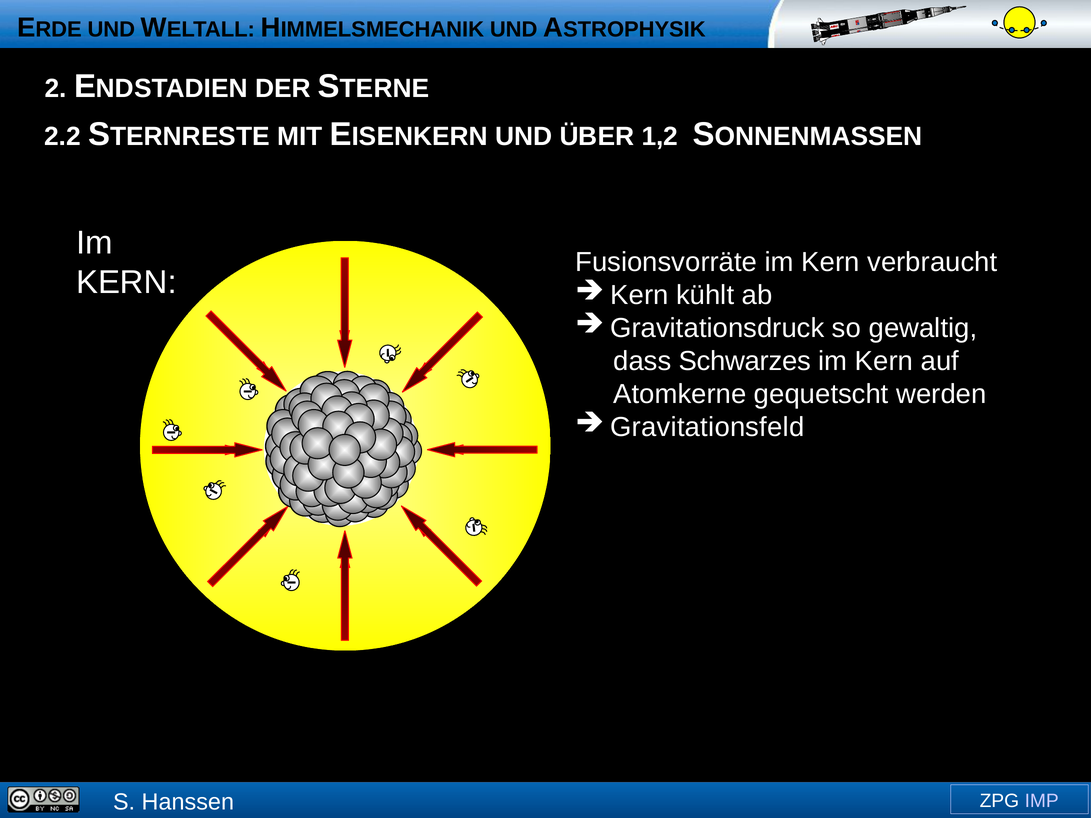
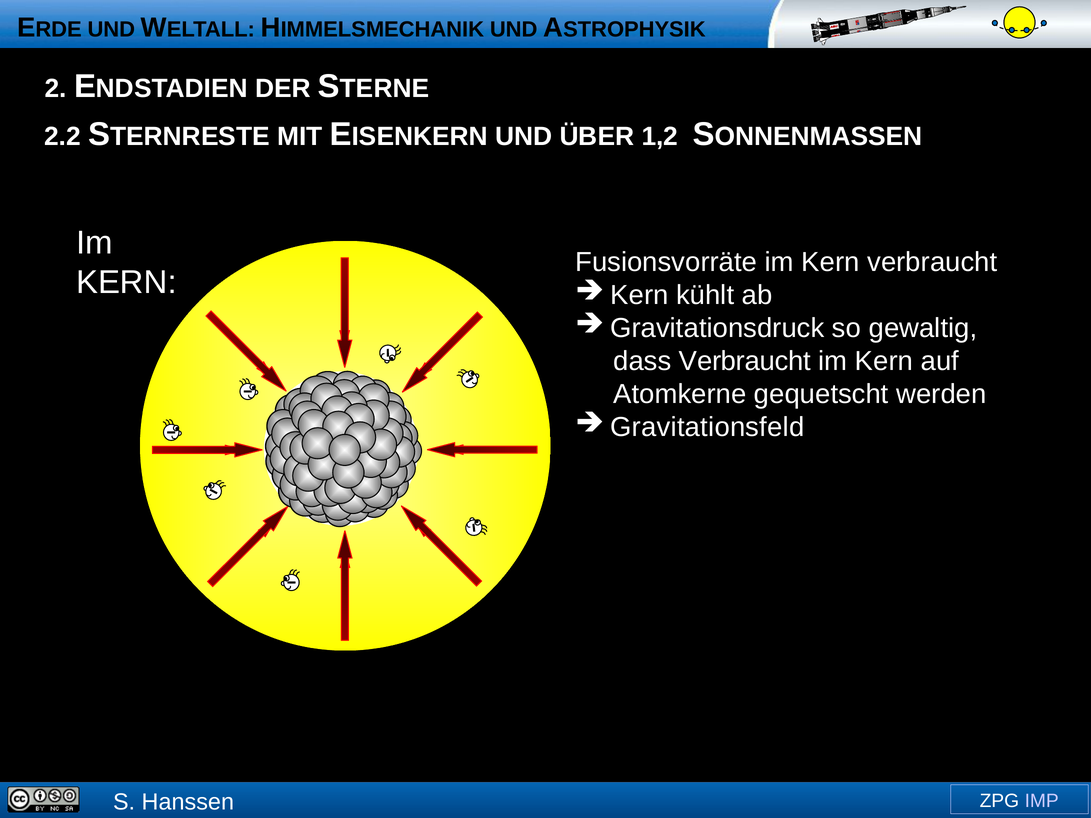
dass Schwarzes: Schwarzes -> Verbraucht
